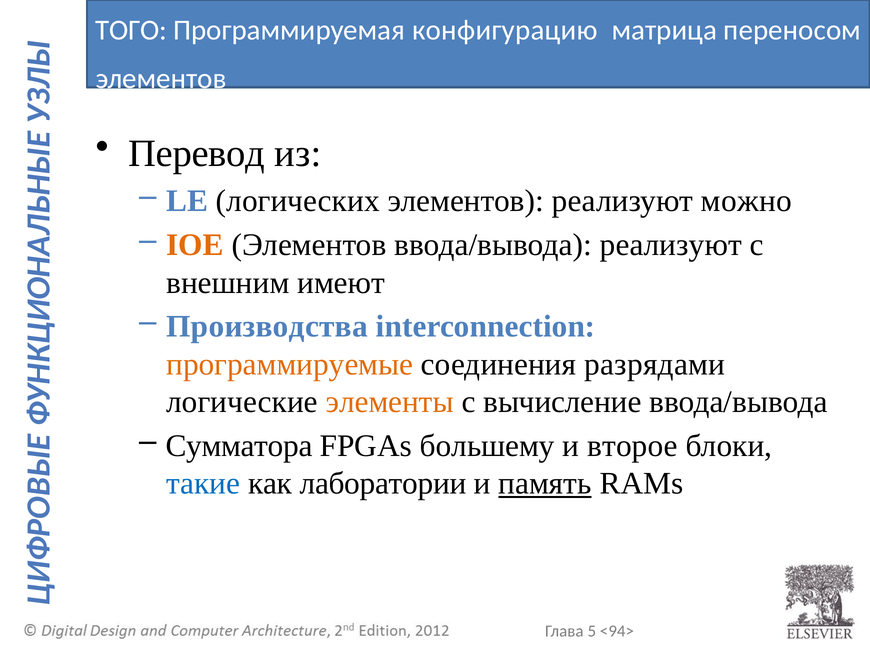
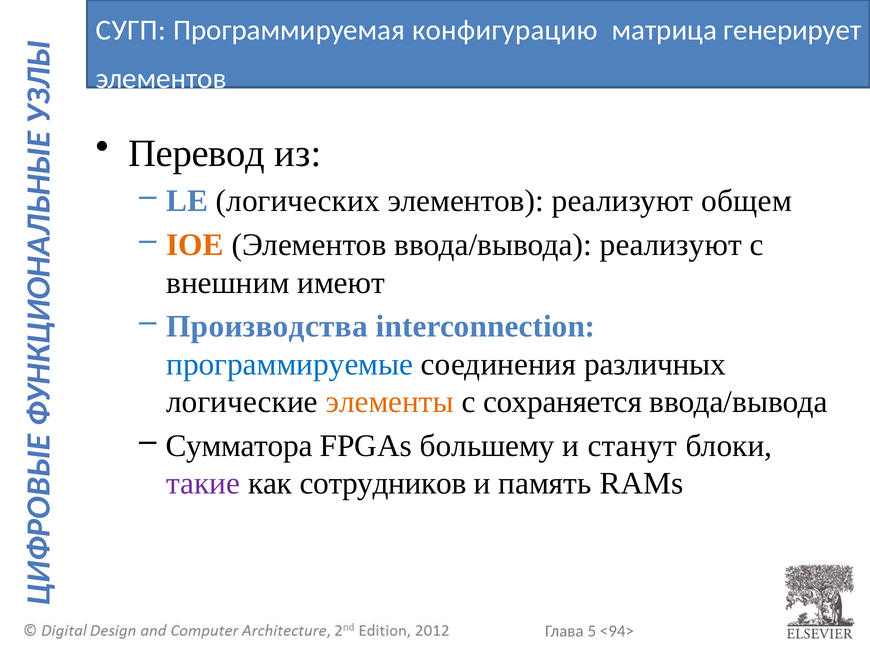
ТОГО: ТОГО -> СУГП
переносом: переносом -> генерирует
можно: можно -> общем
программируемые colour: orange -> blue
разрядами: разрядами -> различных
вычисление: вычисление -> сохраняется
второе: второе -> станут
такие colour: blue -> purple
лаборатории: лаборатории -> сотрудников
память underline: present -> none
